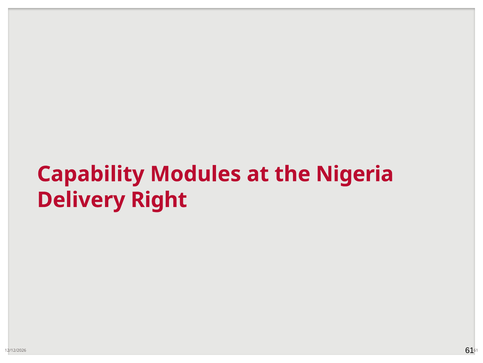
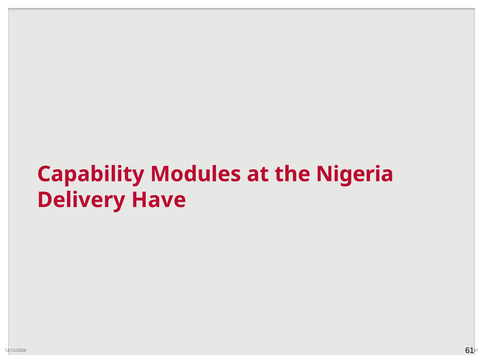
Right: Right -> Have
